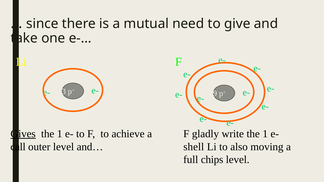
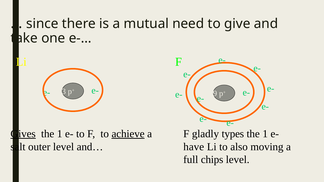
achieve underline: none -> present
write: write -> types
call: call -> salt
shell: shell -> have
